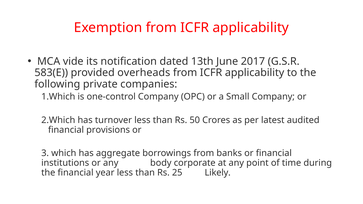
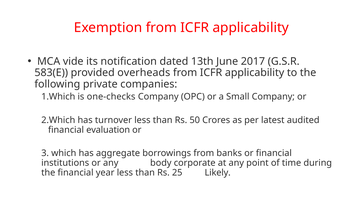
one-control: one-control -> one-checks
provisions: provisions -> evaluation
